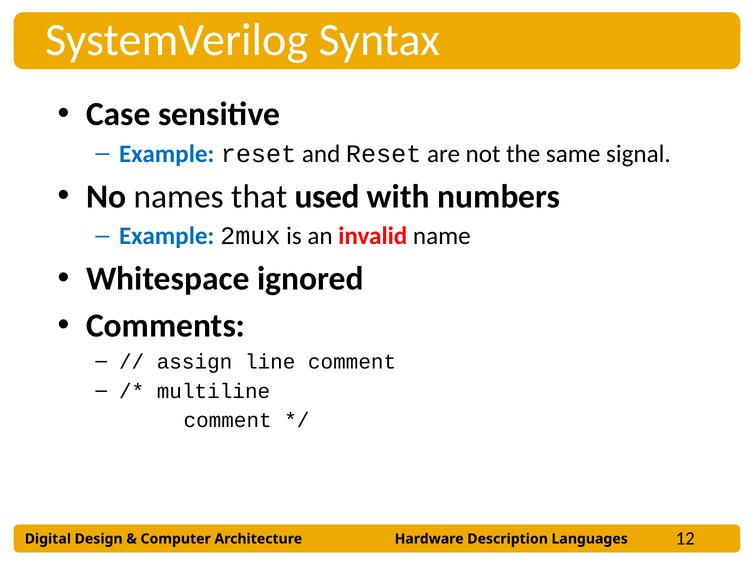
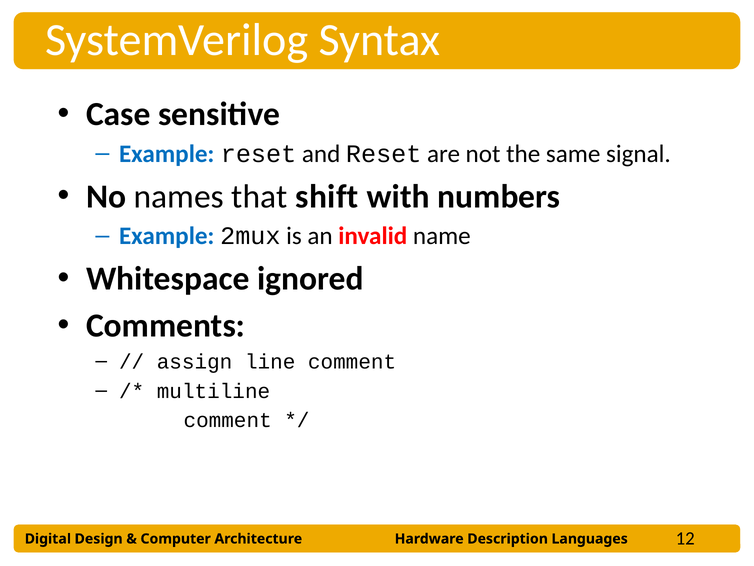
used: used -> shift
